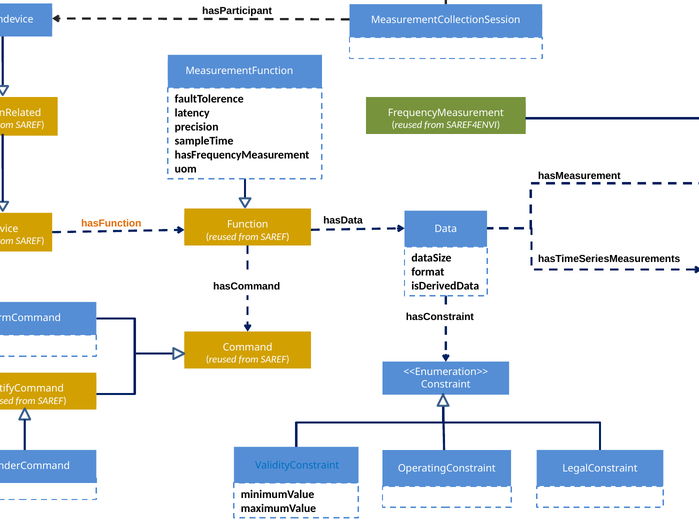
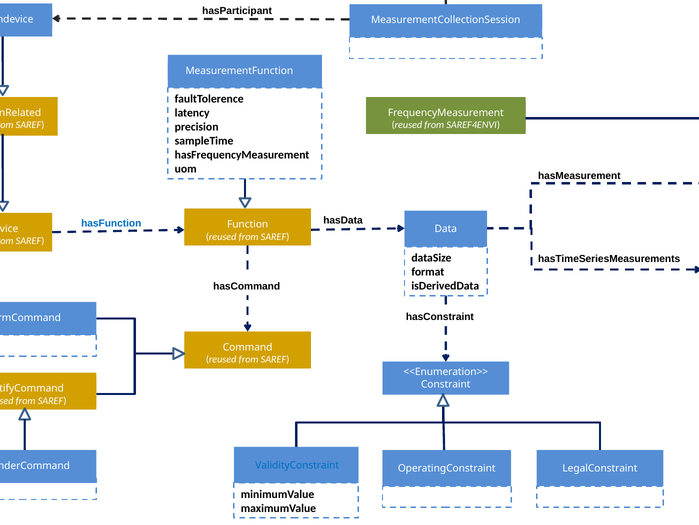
hasFunction colour: orange -> blue
